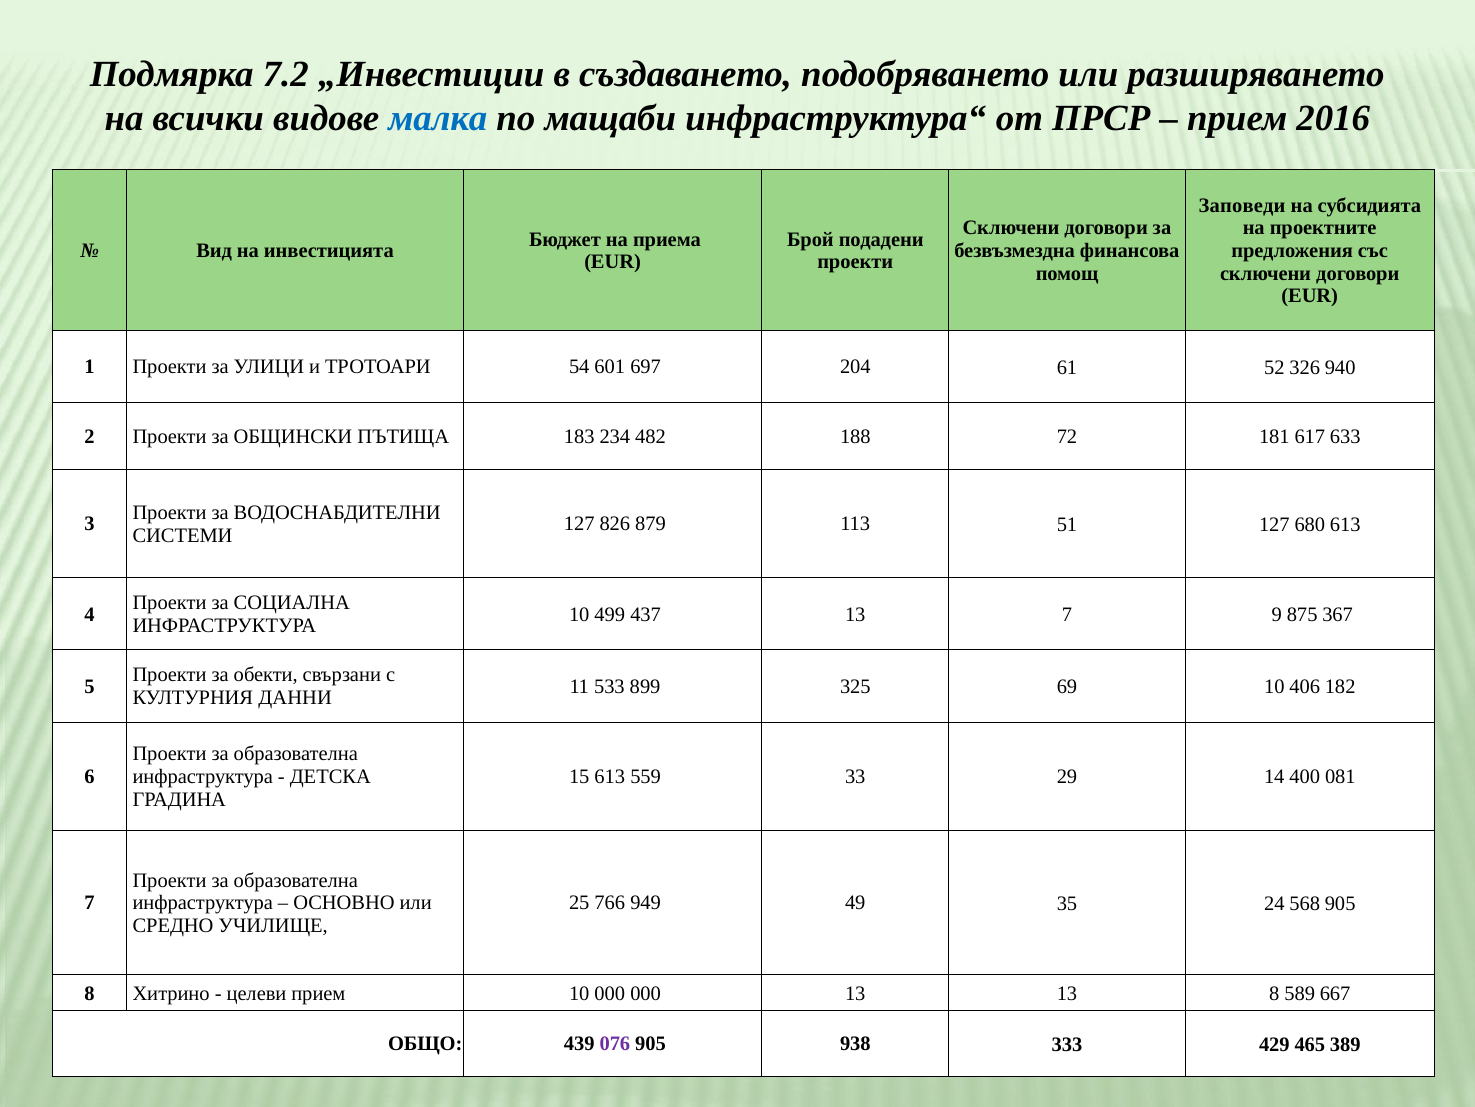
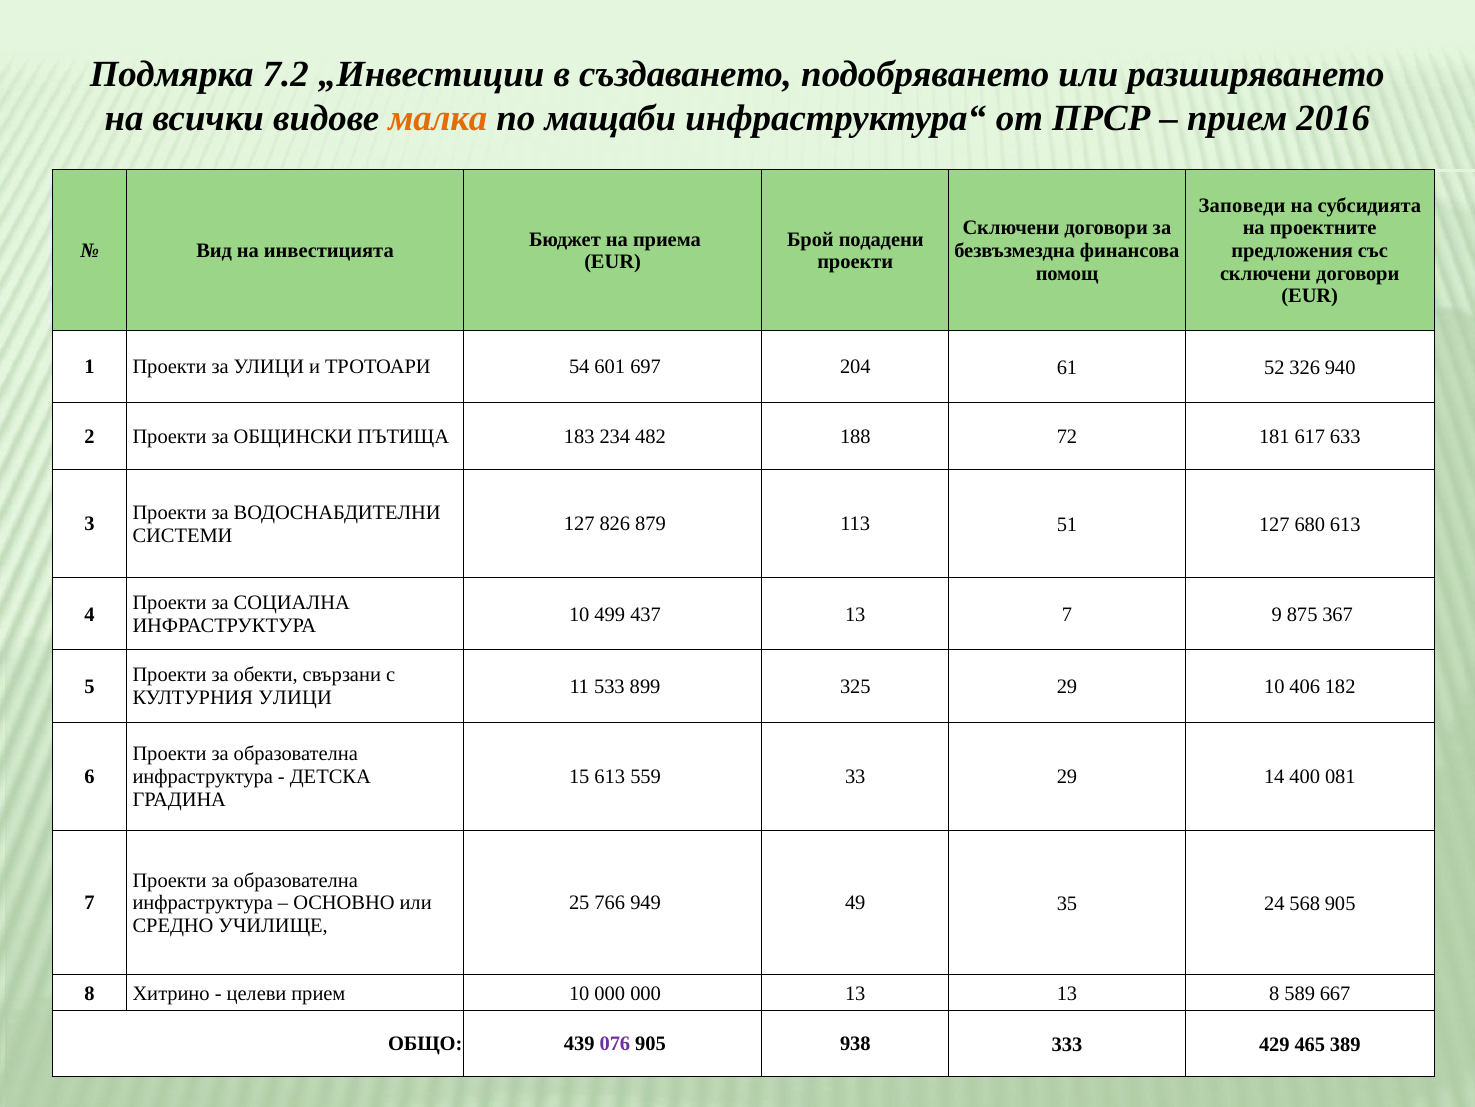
малка colour: blue -> orange
325 69: 69 -> 29
КУЛТУРНИЯ ДАННИ: ДАННИ -> УЛИЦИ
